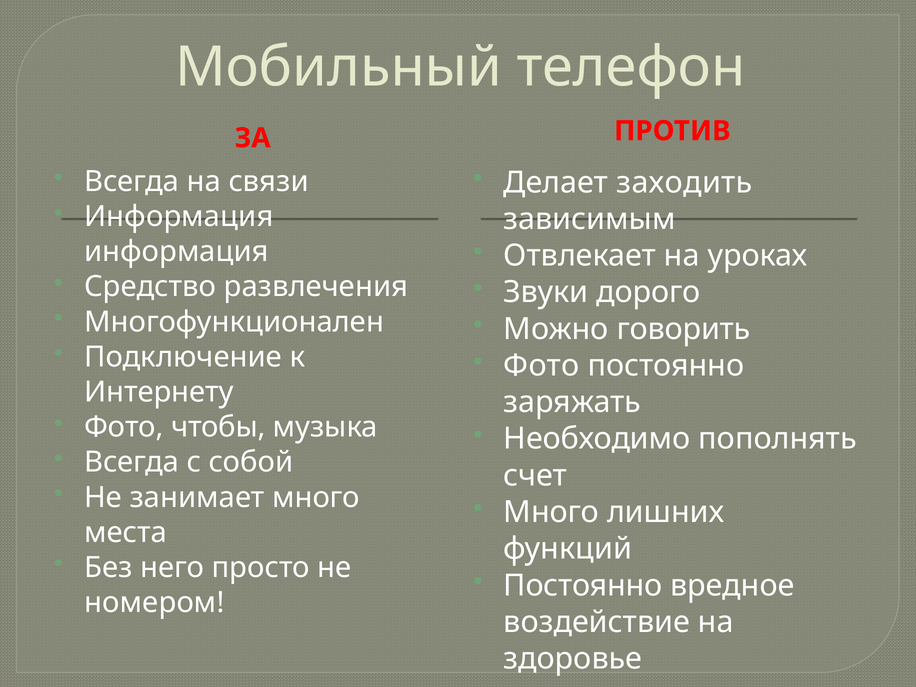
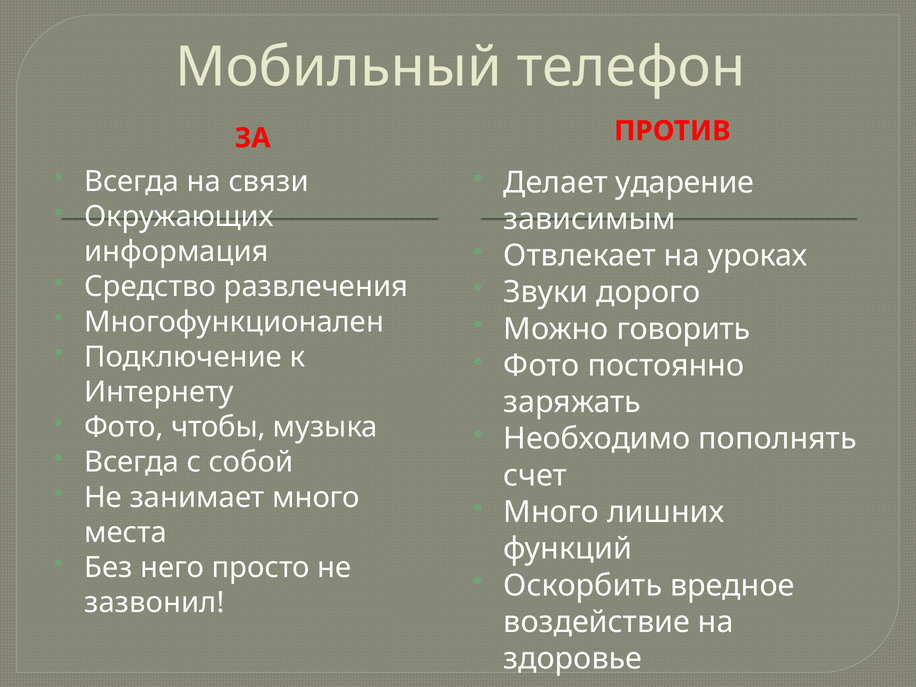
заходить: заходить -> ударение
Информация at (179, 217): Информация -> Окружающих
Постоянно at (583, 585): Постоянно -> Оскорбить
номером: номером -> зазвонил
